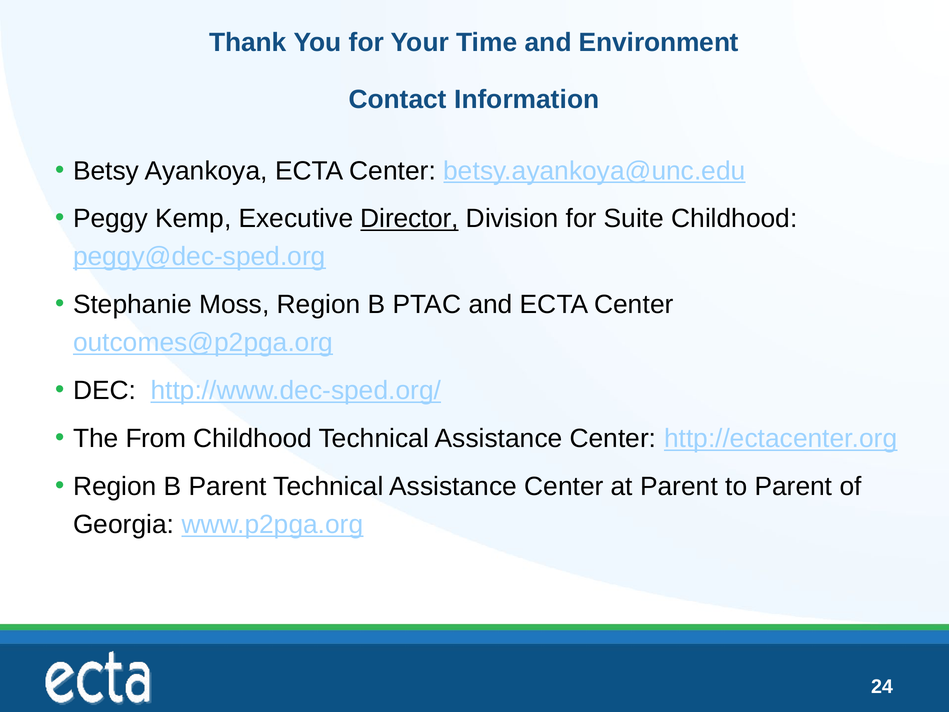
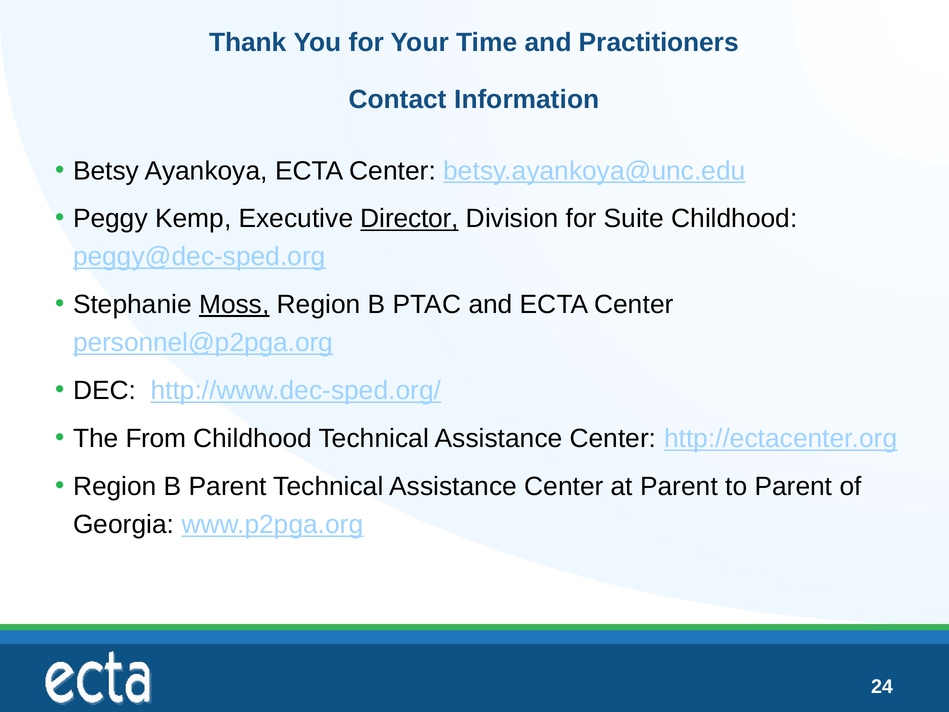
Environment: Environment -> Practitioners
Moss underline: none -> present
outcomes@p2pga.org: outcomes@p2pga.org -> personnel@p2pga.org
